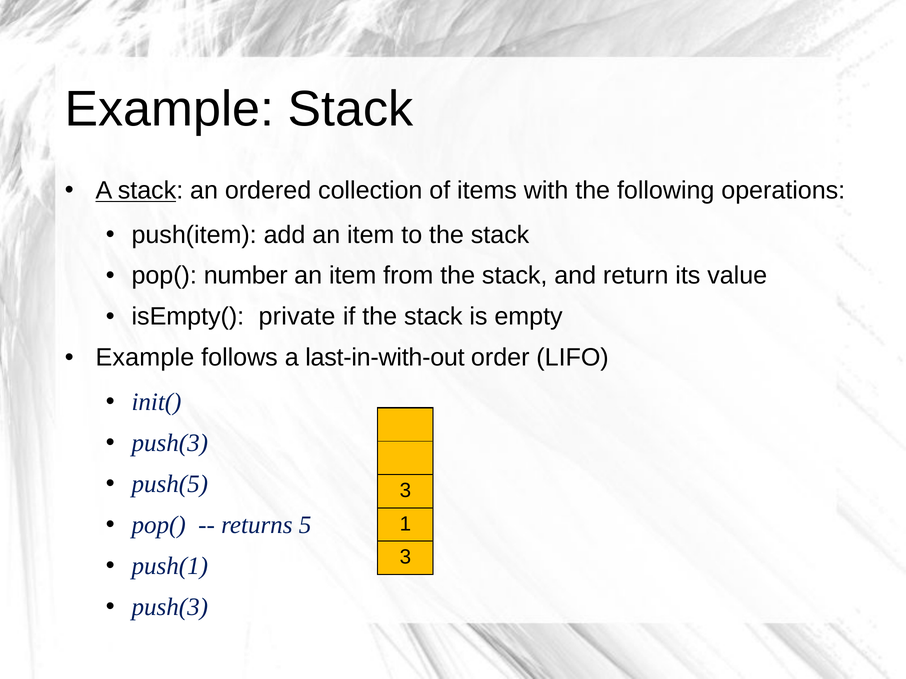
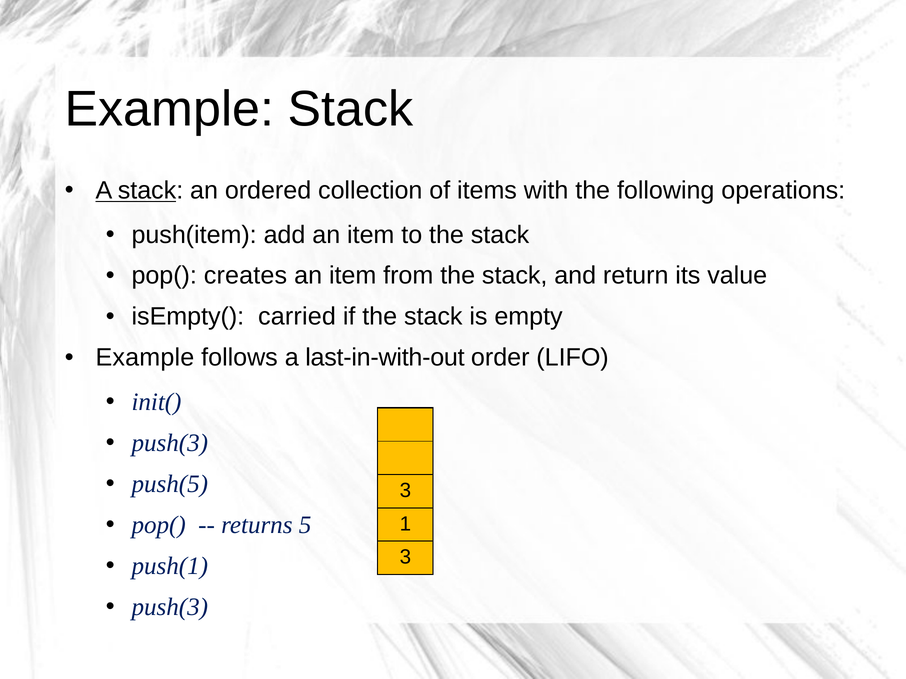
number: number -> creates
private: private -> carried
